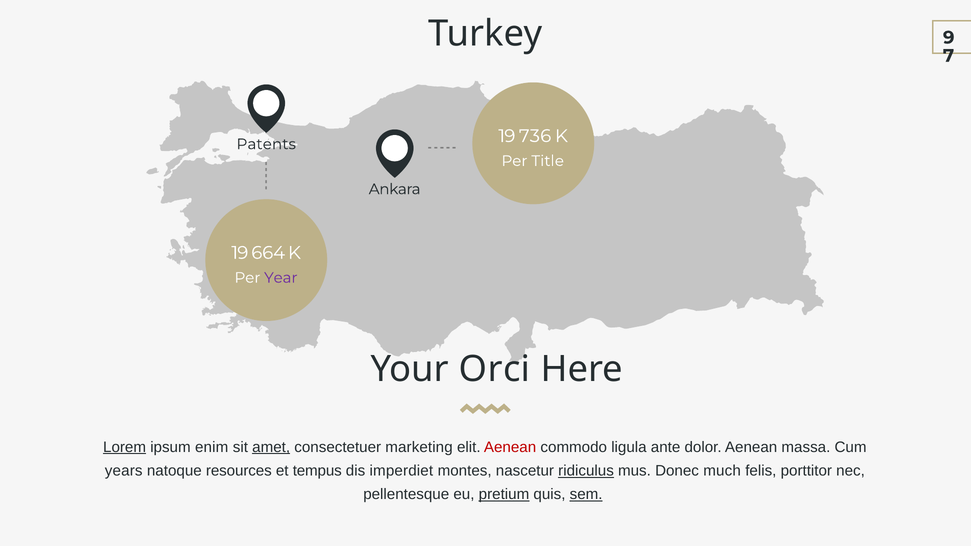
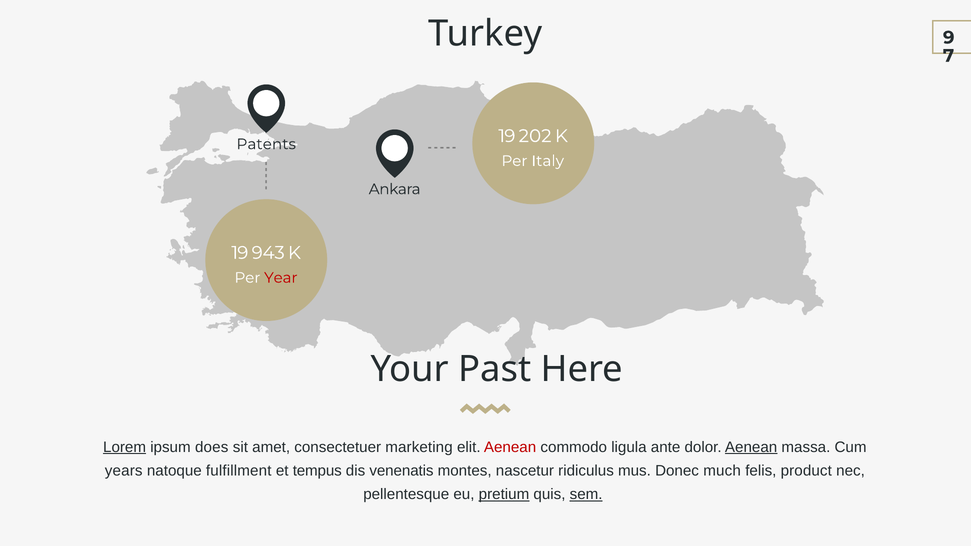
736: 736 -> 202
Title: Title -> Italy
664: 664 -> 943
Year colour: purple -> red
Orci: Orci -> Past
enim: enim -> does
amet underline: present -> none
Aenean at (751, 447) underline: none -> present
resources: resources -> fulfillment
imperdiet: imperdiet -> venenatis
ridiculus underline: present -> none
porttitor: porttitor -> product
